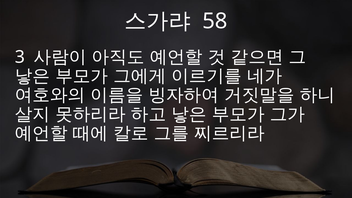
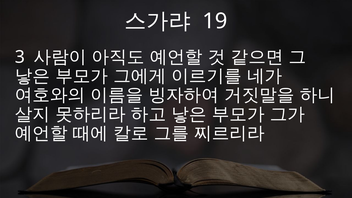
58: 58 -> 19
